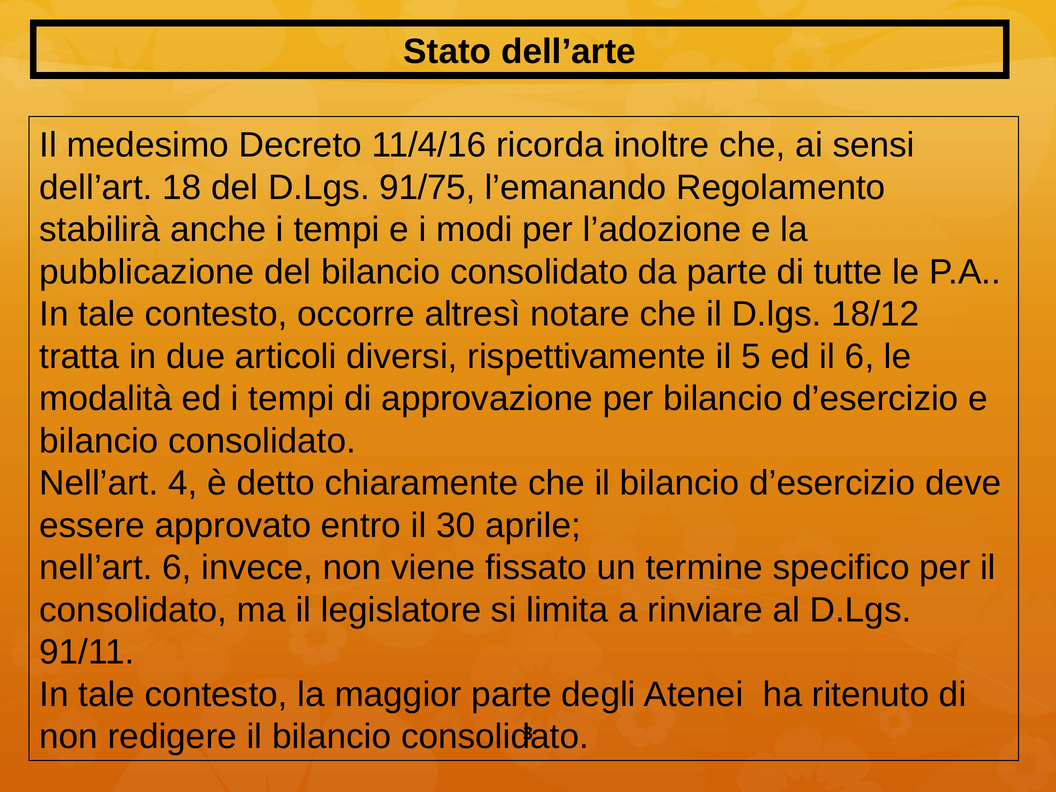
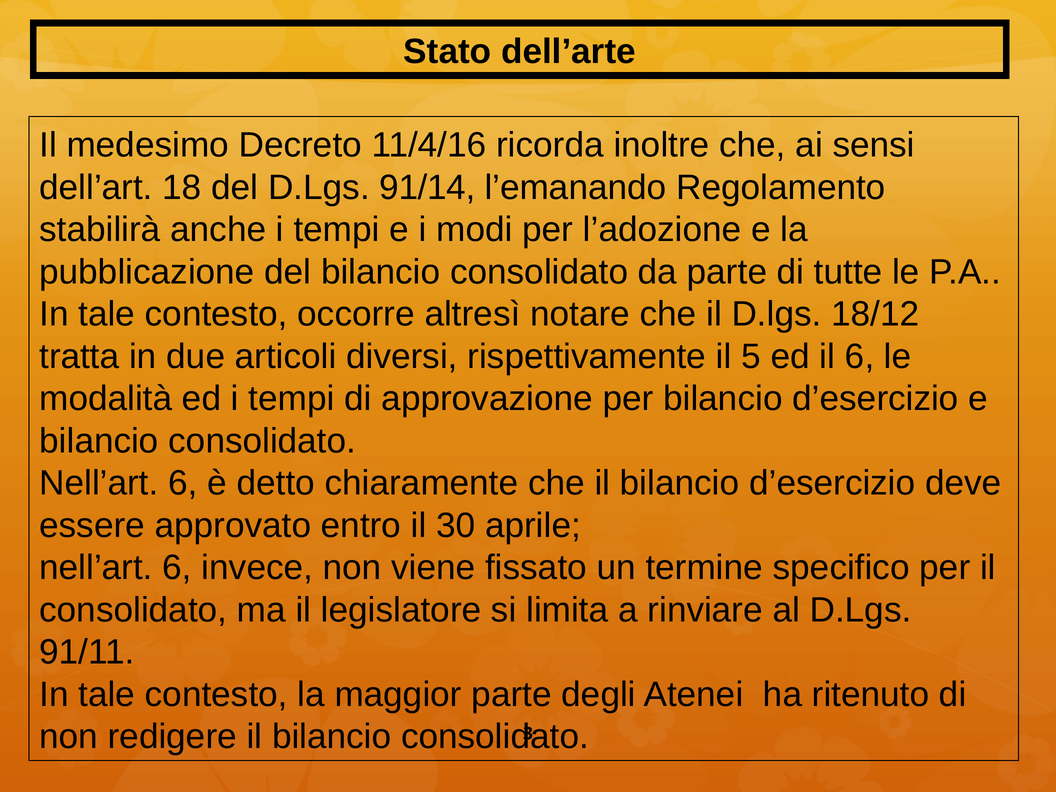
91/75: 91/75 -> 91/14
4 at (183, 483): 4 -> 6
